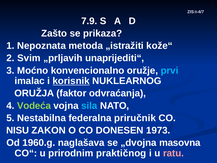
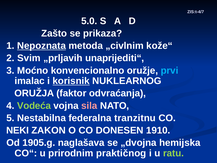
7.9: 7.9 -> 5.0
Nepoznata underline: none -> present
„istražiti: „istražiti -> „civlnim
sila colour: light blue -> pink
priručnik: priručnik -> tranzitnu
NISU: NISU -> NEKI
1973: 1973 -> 1910
1960.g: 1960.g -> 1905.g
masovna: masovna -> hemijska
ratu colour: pink -> light green
